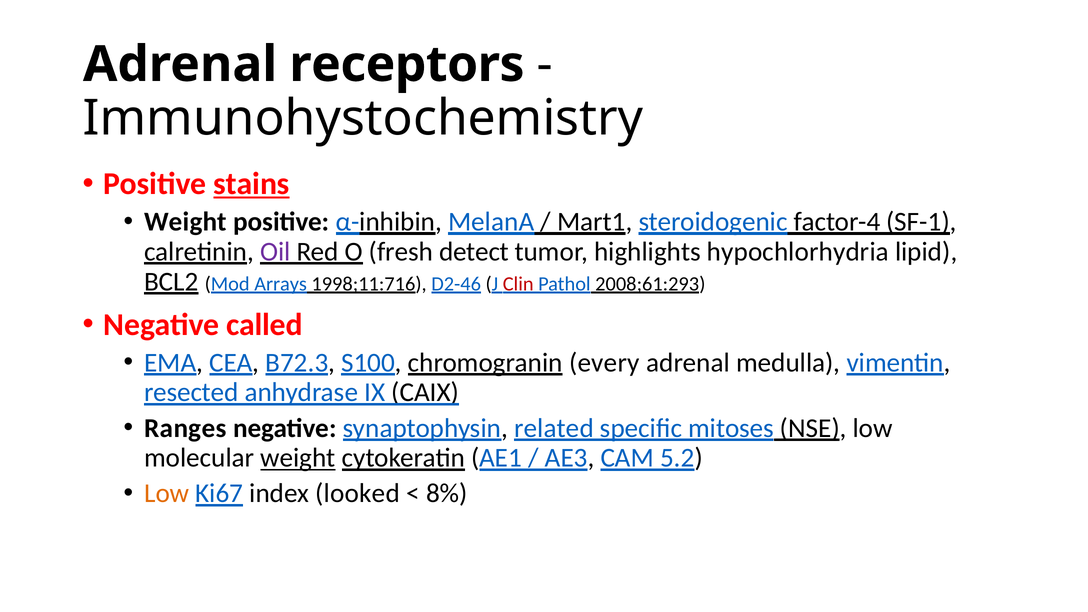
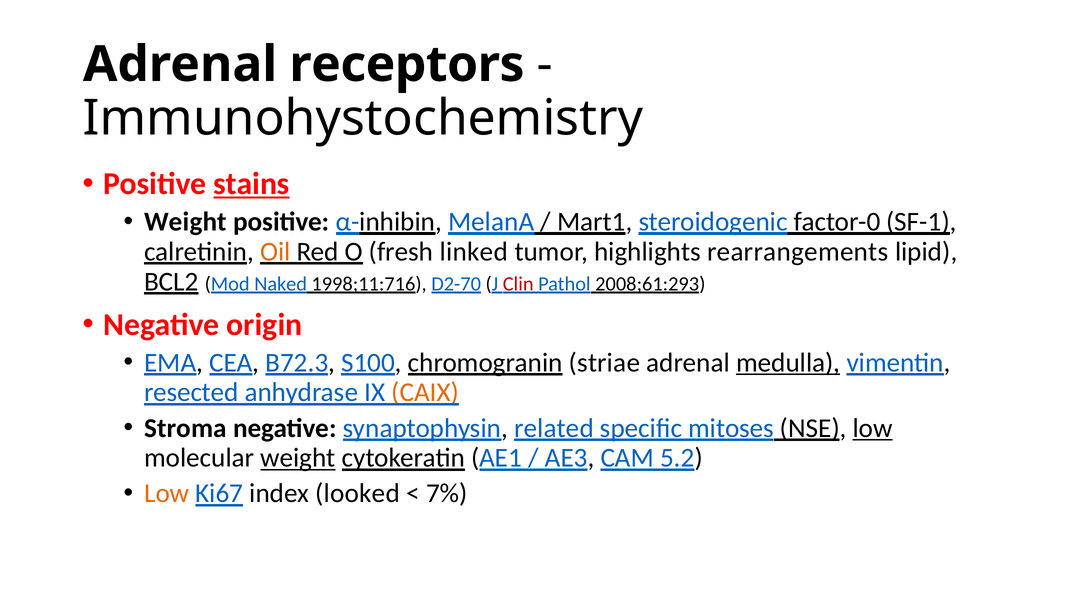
factor-4: factor-4 -> factor-0
Oil colour: purple -> orange
detect: detect -> linked
hypochlorhydria: hypochlorhydria -> rearrangements
Arrays: Arrays -> Naked
D2-46: D2-46 -> D2-70
called: called -> origin
every: every -> striae
medulla underline: none -> present
CAIX colour: black -> orange
Ranges: Ranges -> Stroma
low at (873, 428) underline: none -> present
8%: 8% -> 7%
